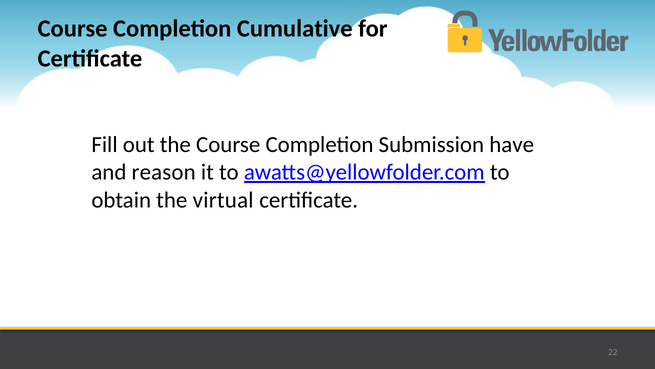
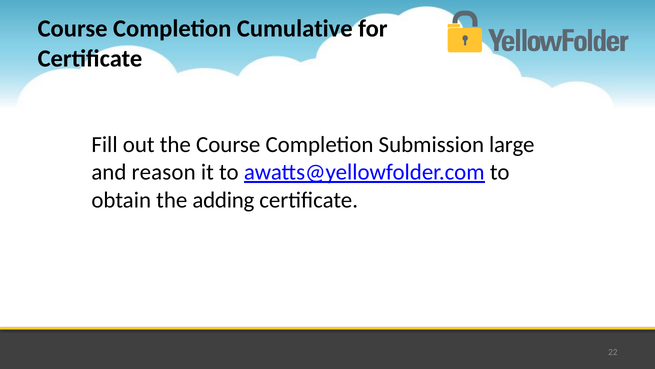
have: have -> large
virtual: virtual -> adding
